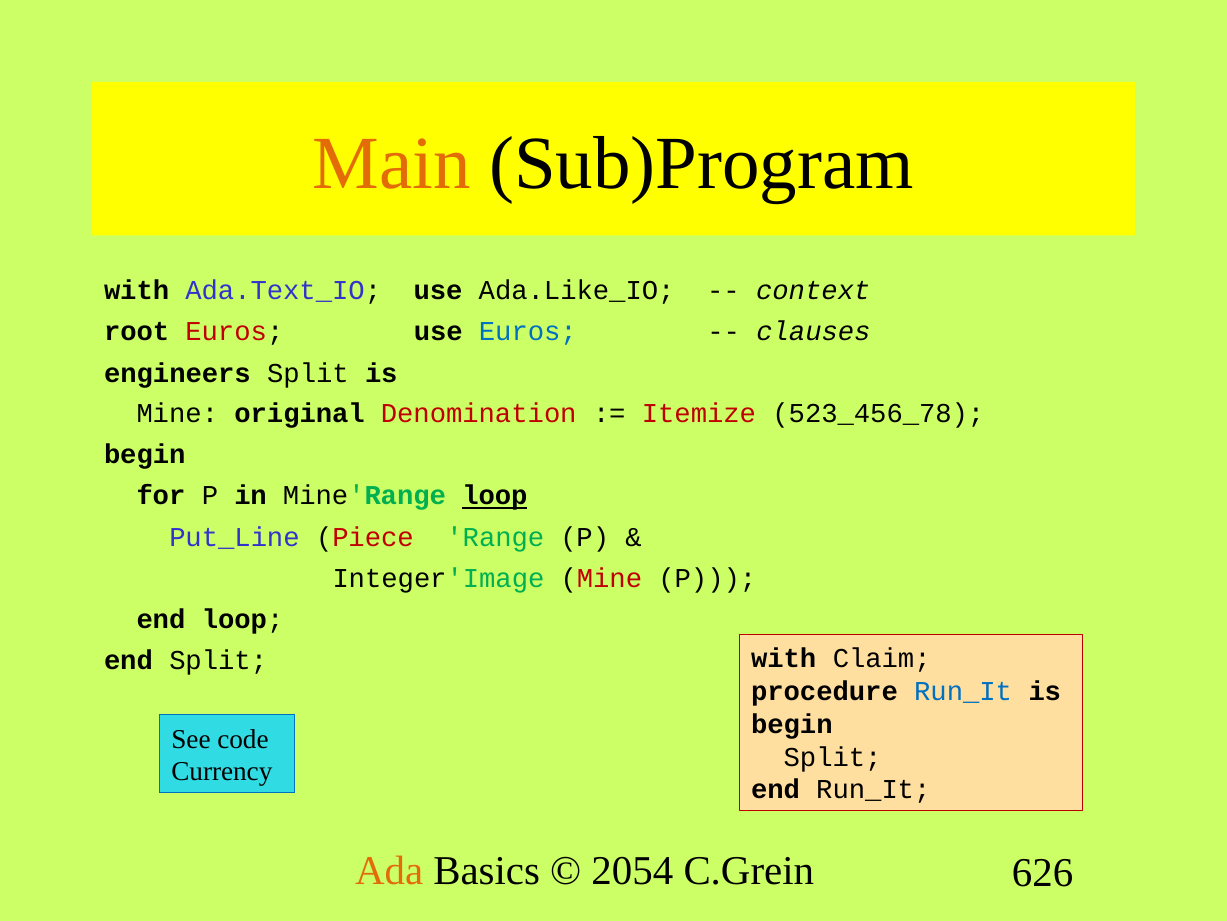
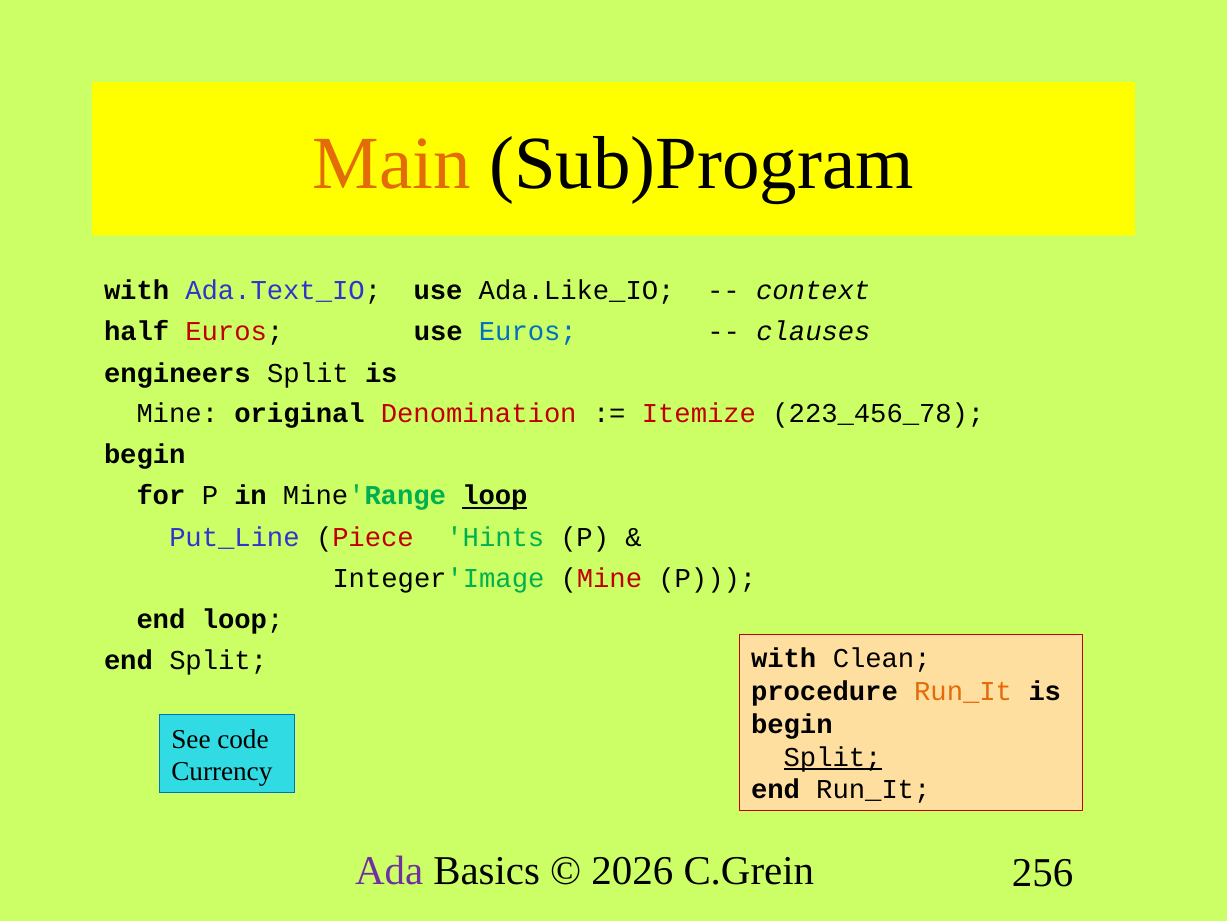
root: root -> half
523_456_78: 523_456_78 -> 223_456_78
Range: Range -> Hints
Claim: Claim -> Clean
Run_It at (963, 691) colour: blue -> orange
Split at (833, 756) underline: none -> present
Ada colour: orange -> purple
2054: 2054 -> 2026
626: 626 -> 256
